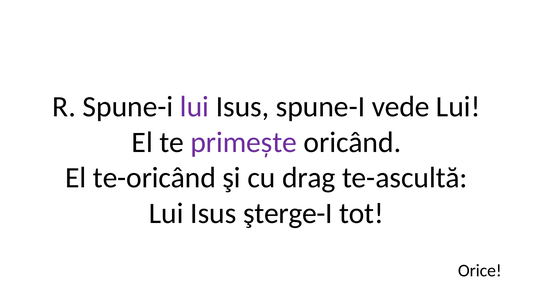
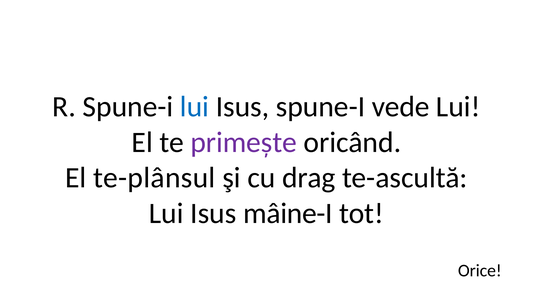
lui at (194, 107) colour: purple -> blue
te-oricând: te-oricând -> te-plânsul
şterge-I: şterge-I -> mâine-I
